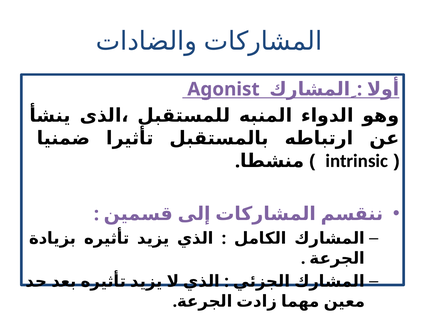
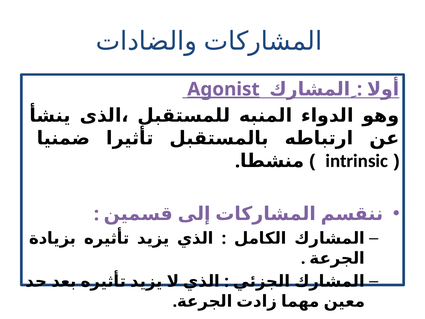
Agonist underline: none -> present
